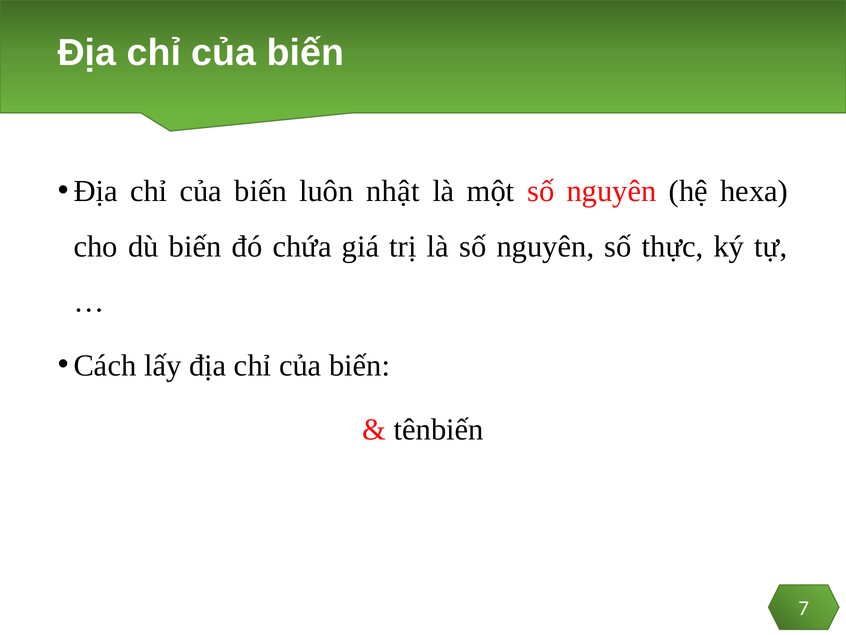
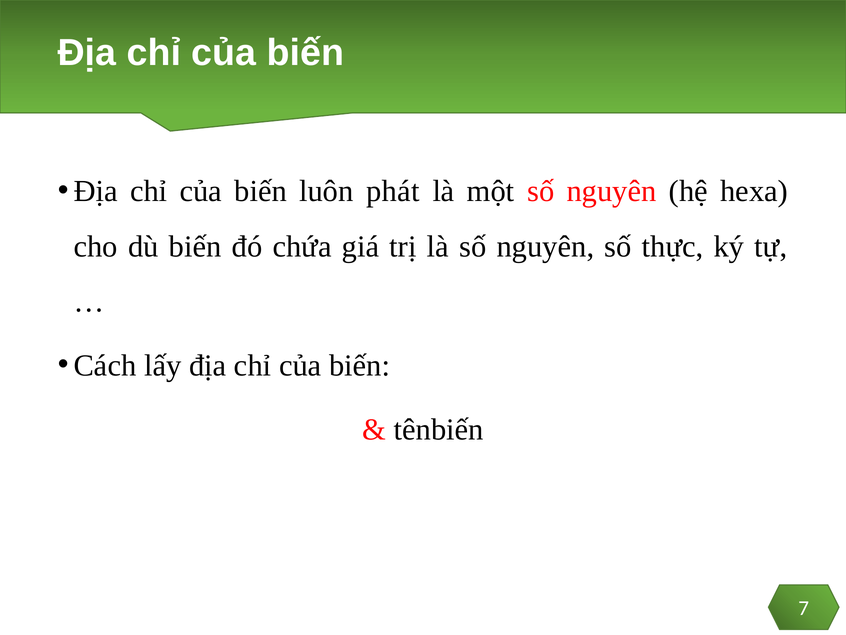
nhật: nhật -> phát
